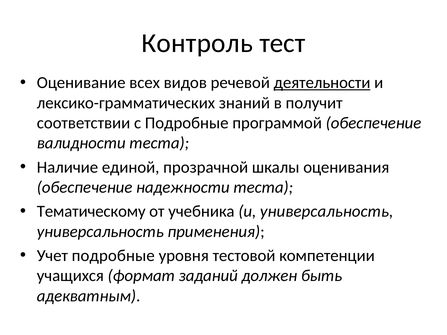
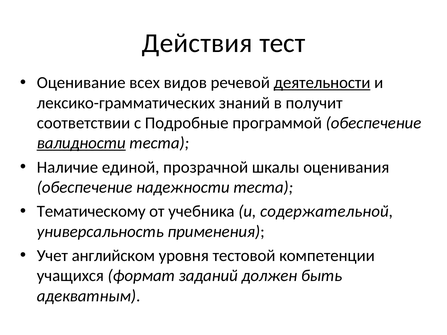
Контроль: Контроль -> Действия
валидности underline: none -> present
и универсальность: универсальность -> содержательной
Учет подробные: подробные -> английском
